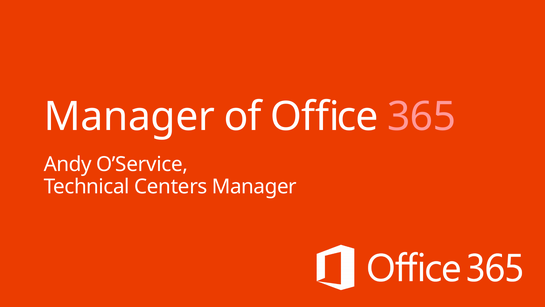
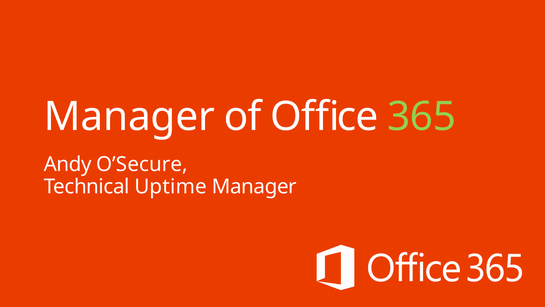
365 colour: pink -> light green
O’Service: O’Service -> O’Secure
Centers: Centers -> Uptime
